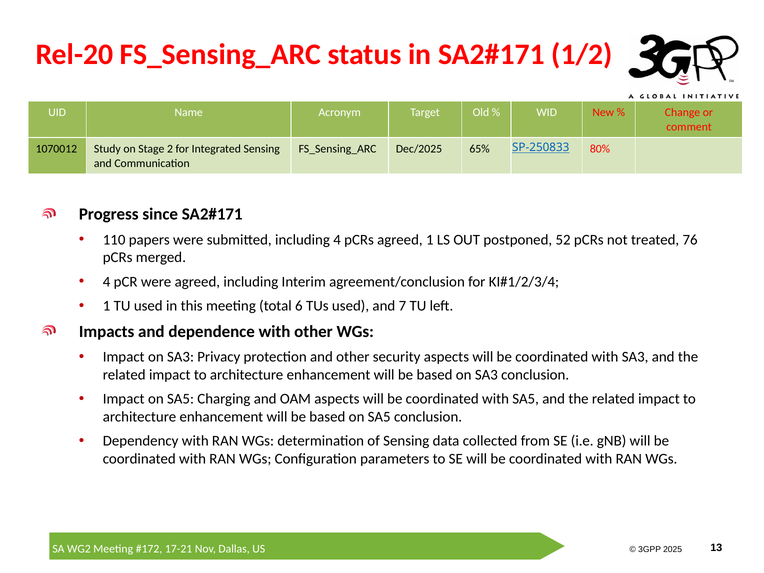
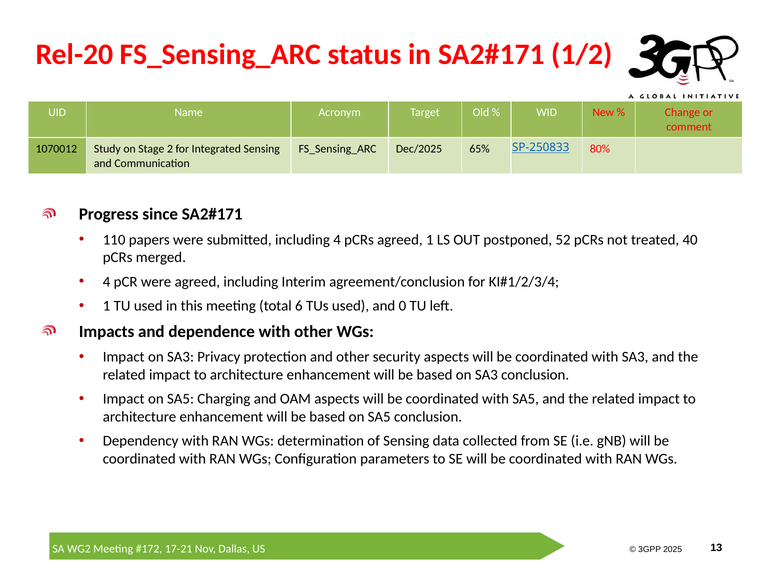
76: 76 -> 40
7: 7 -> 0
